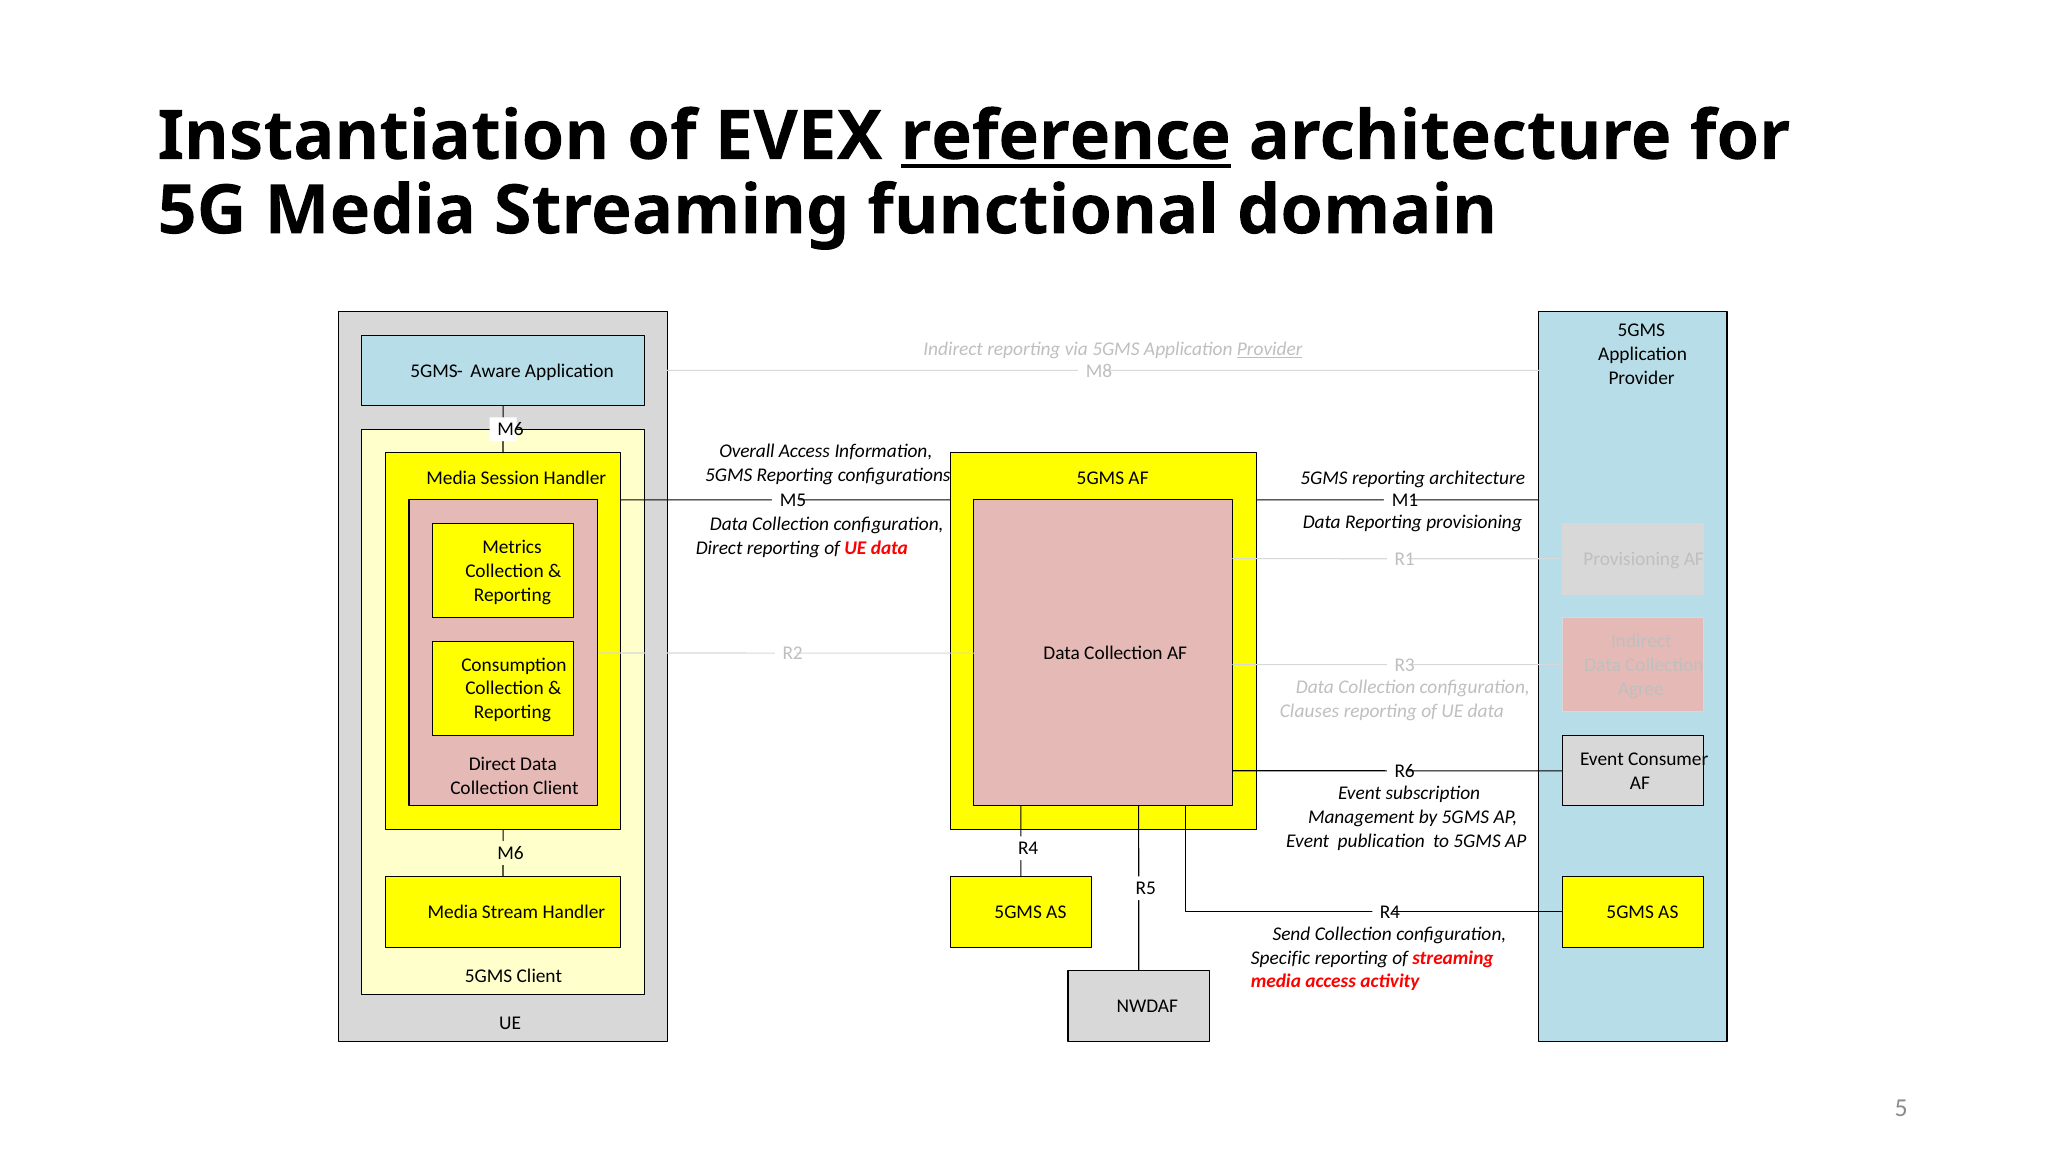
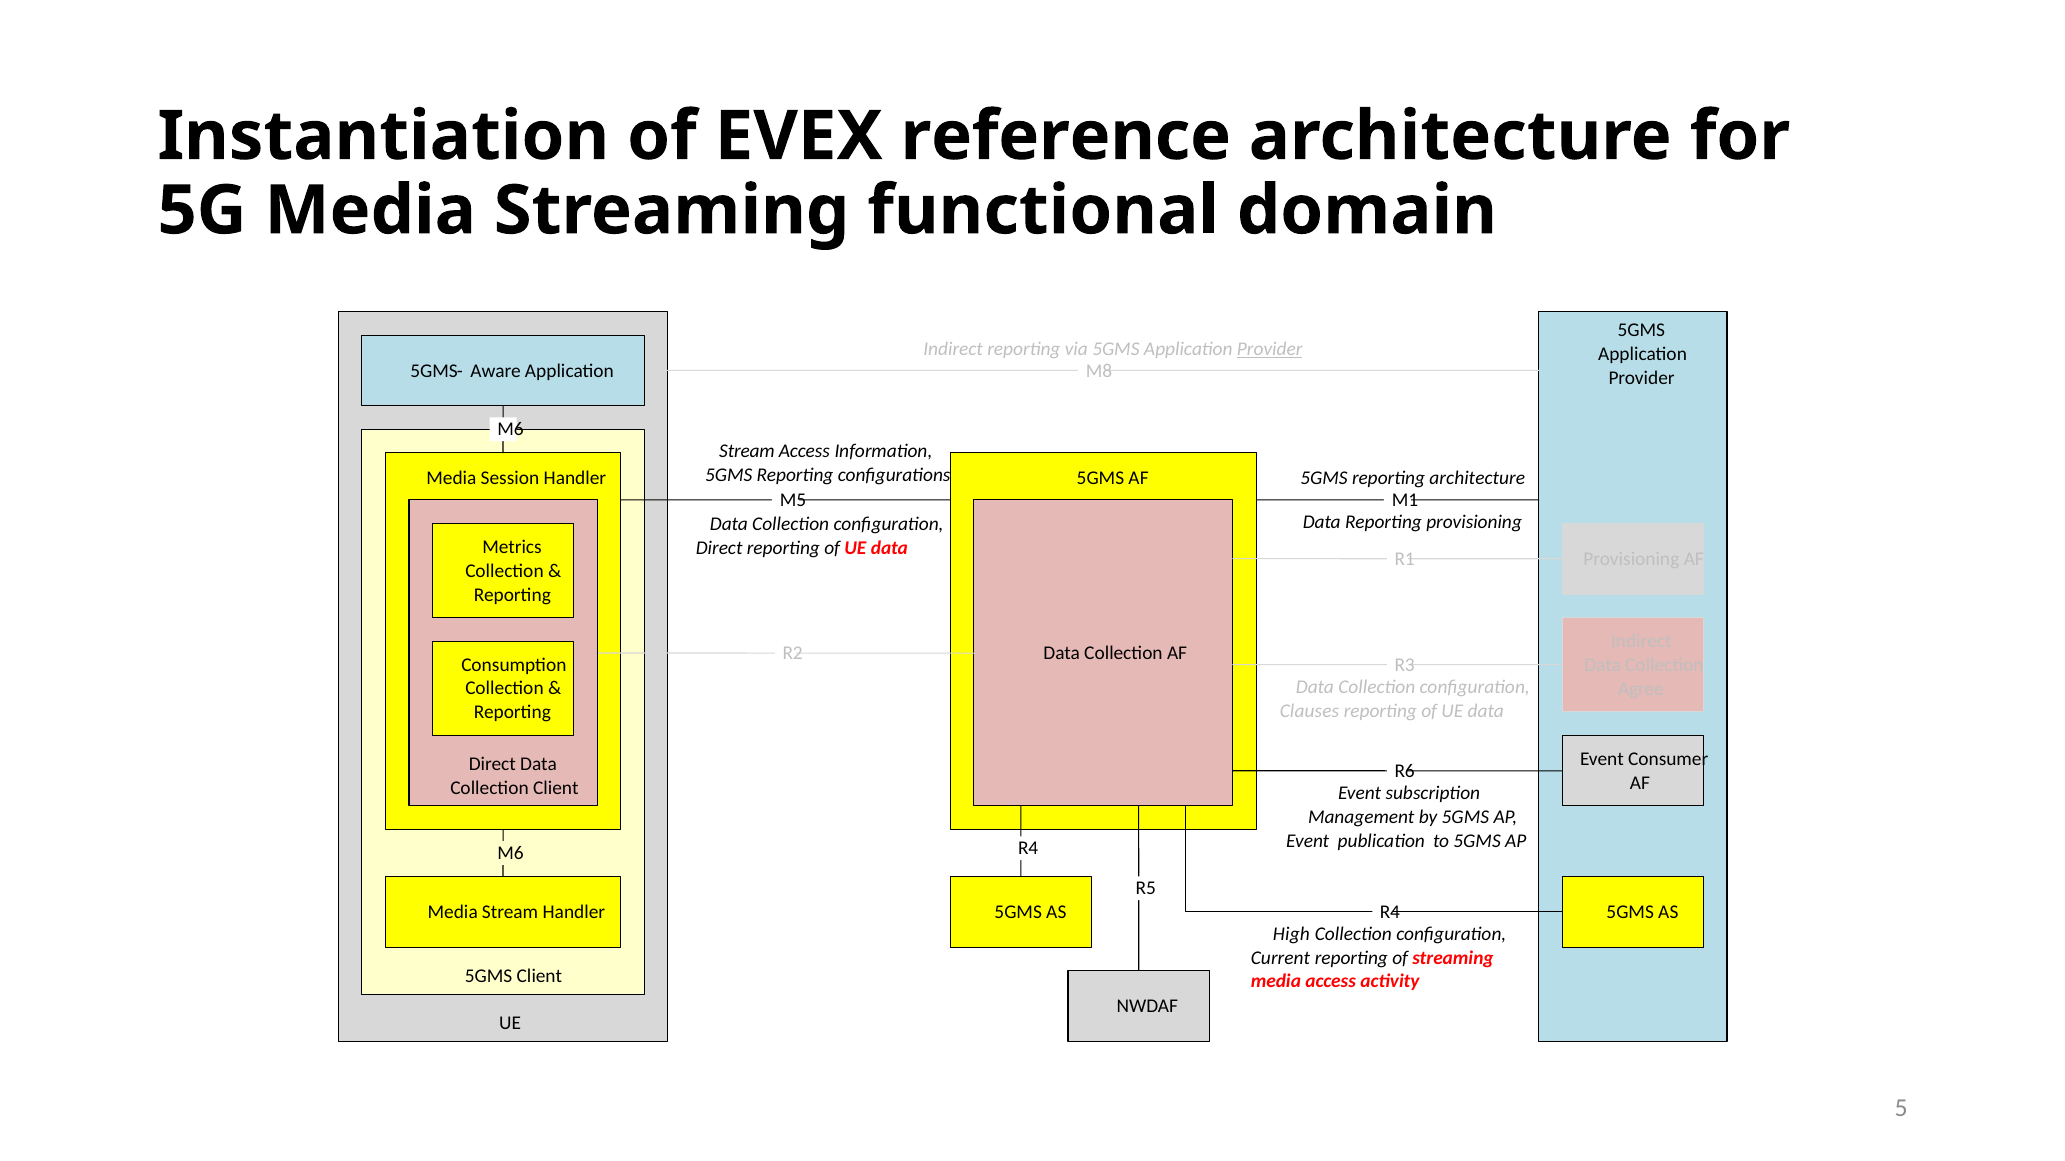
reference underline: present -> none
Overall at (747, 451): Overall -> Stream
Send: Send -> High
Specific: Specific -> Current
